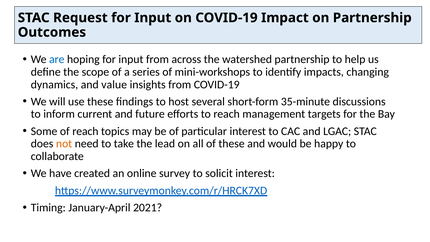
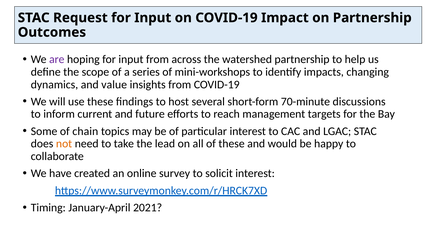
are colour: blue -> purple
35-minute: 35-minute -> 70-minute
of reach: reach -> chain
